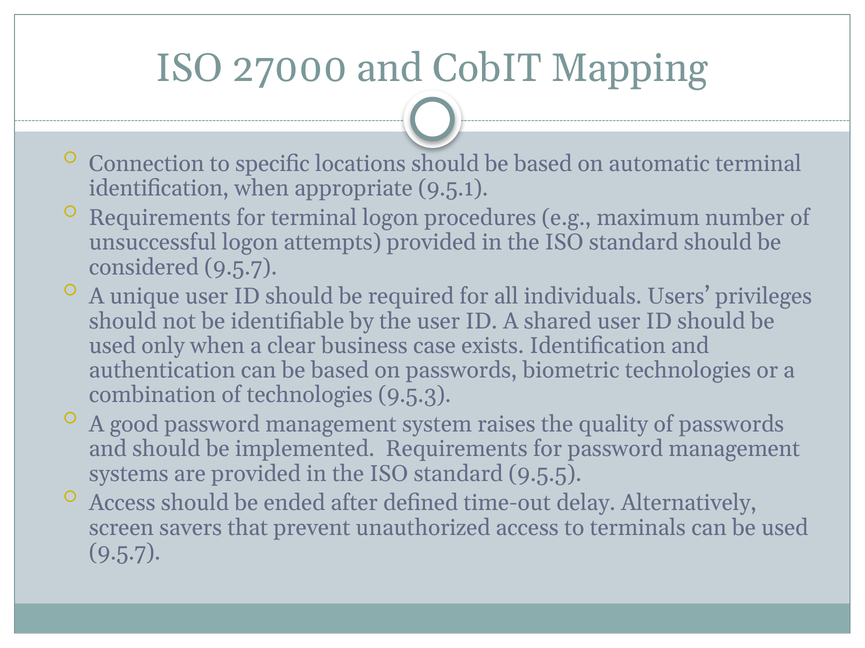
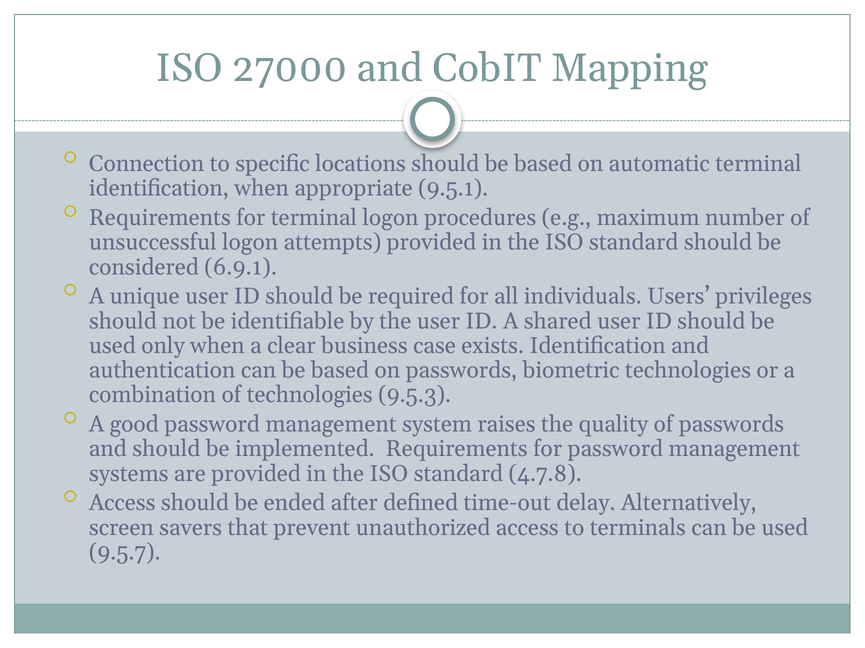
considered 9.5.7: 9.5.7 -> 6.9.1
9.5.5: 9.5.5 -> 4.7.8
